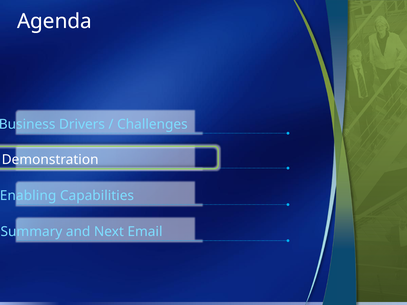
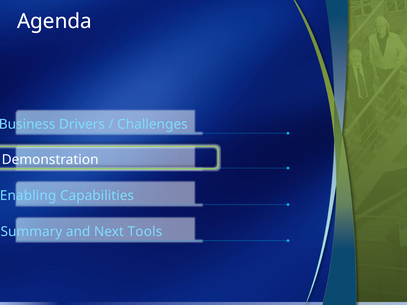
Email: Email -> Tools
